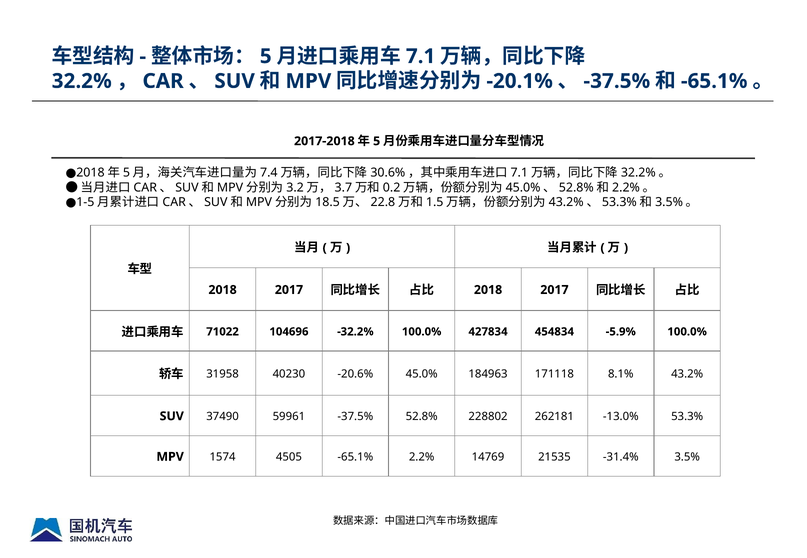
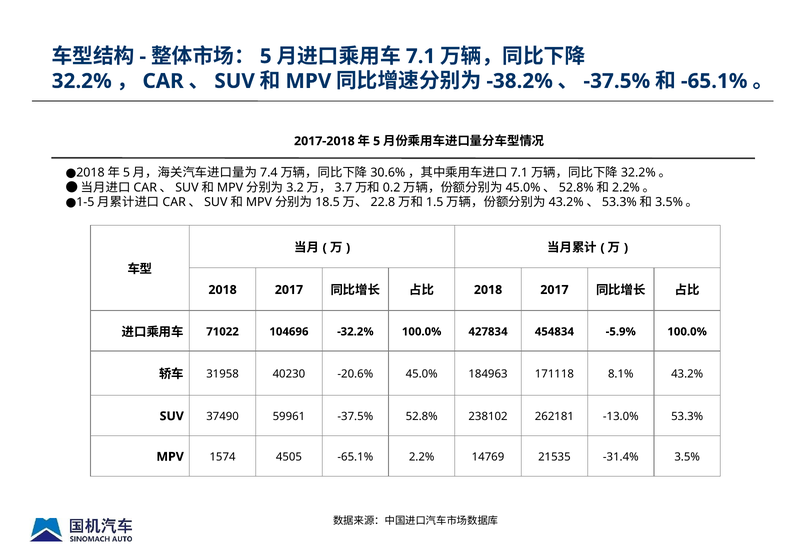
-20.1%: -20.1% -> -38.2%
228802: 228802 -> 238102
